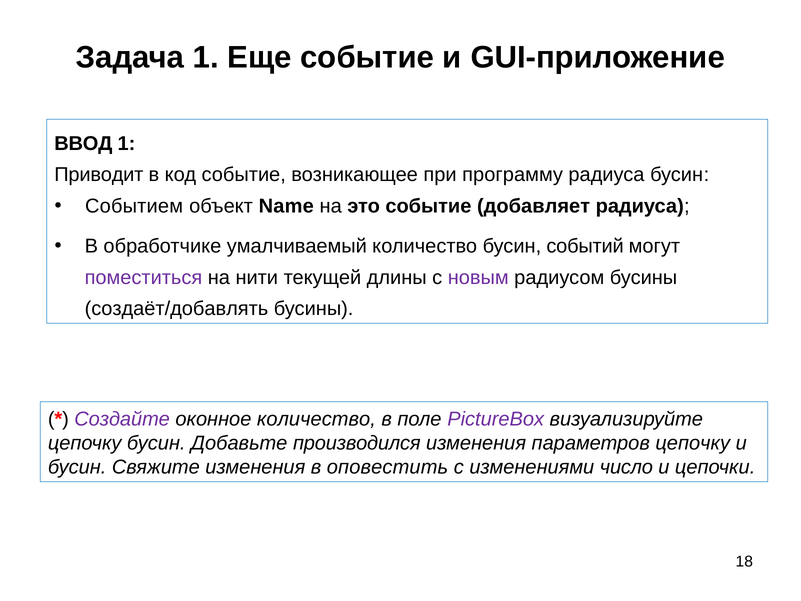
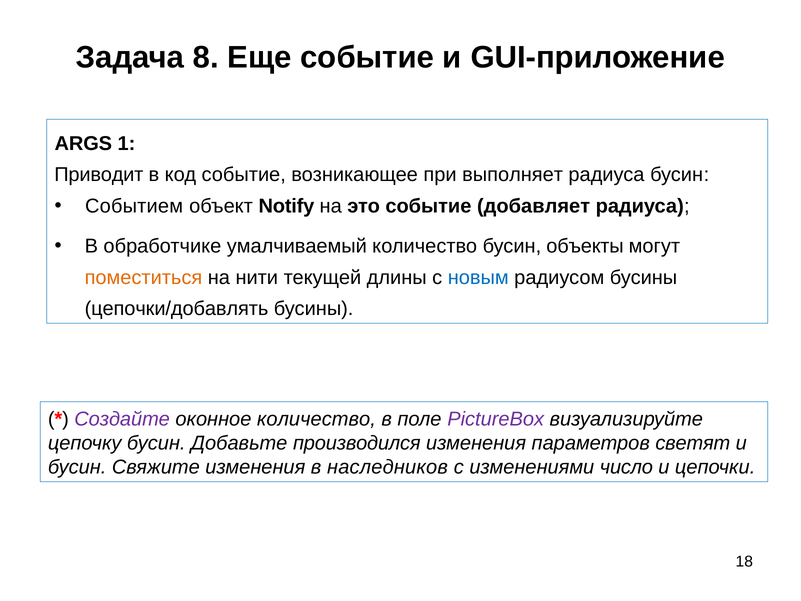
Задача 1: 1 -> 8
ВВОД: ВВОД -> ARGS
программу: программу -> выполняет
Name: Name -> Notify
событий: событий -> объекты
поместиться colour: purple -> orange
новым colour: purple -> blue
создаёт/добавлять: создаёт/добавлять -> цепочки/добавлять
параметров цепочку: цепочку -> светят
оповестить: оповестить -> наследников
